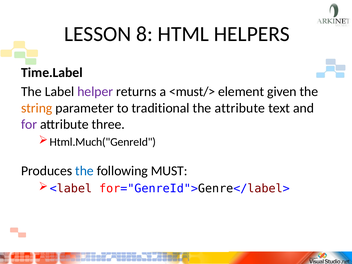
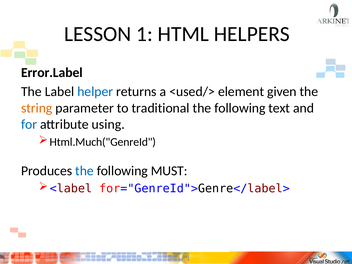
8: 8 -> 1
Time.Label: Time.Label -> Error.Label
helper colour: purple -> blue
<must/>: <must/> -> <used/>
attribute at (240, 108): attribute -> following
for colour: purple -> blue
three: three -> using
